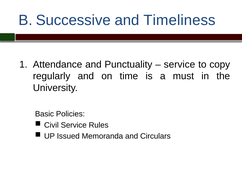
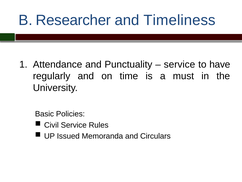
Successive: Successive -> Researcher
copy: copy -> have
